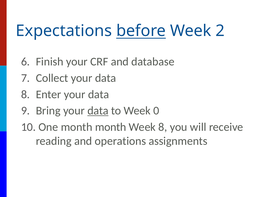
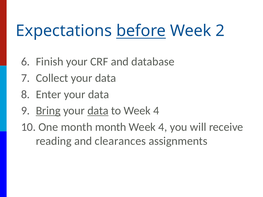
Bring underline: none -> present
to Week 0: 0 -> 4
8 at (163, 127): 8 -> 4
operations: operations -> clearances
